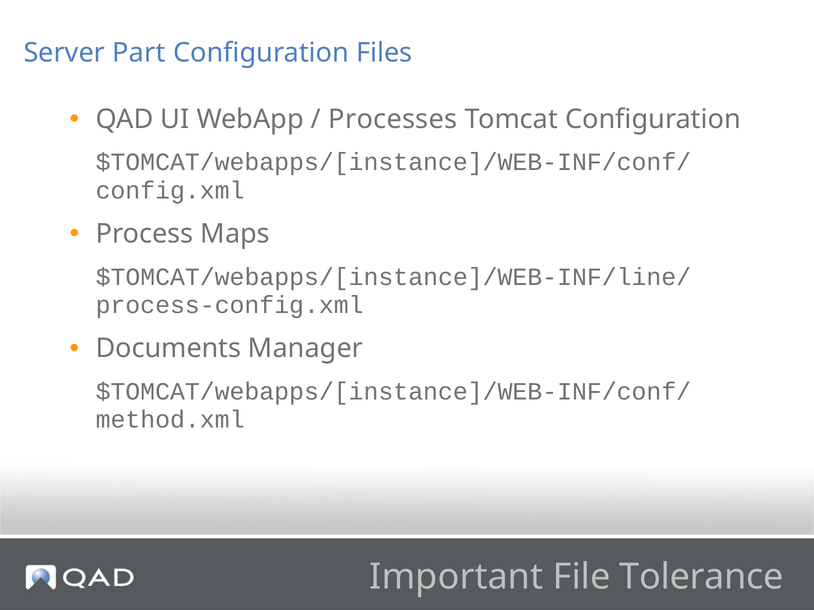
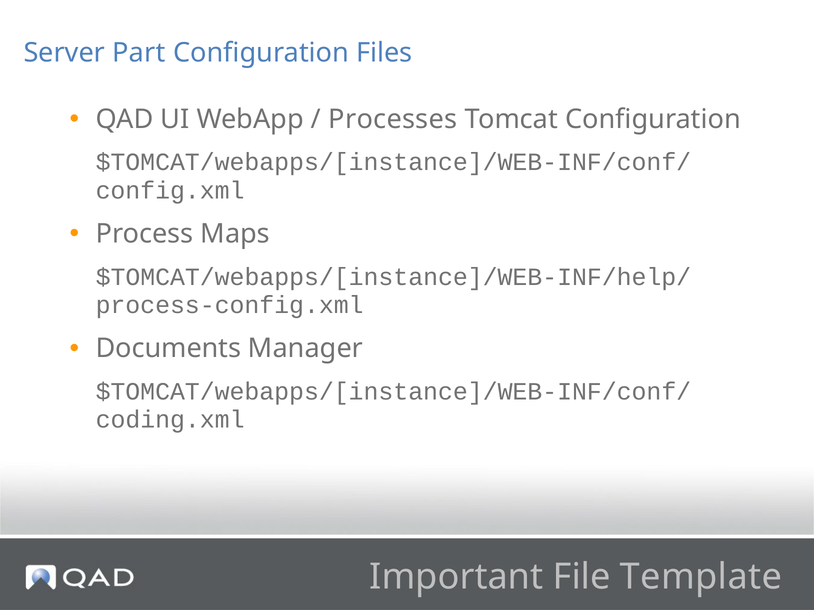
$TOMCAT/webapps/[instance]/WEB-INF/line/: $TOMCAT/webapps/[instance]/WEB-INF/line/ -> $TOMCAT/webapps/[instance]/WEB-INF/help/
method.xml: method.xml -> coding.xml
Tolerance: Tolerance -> Template
